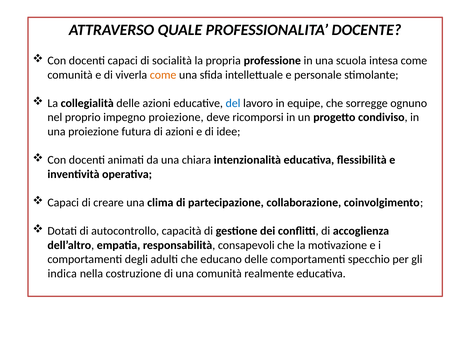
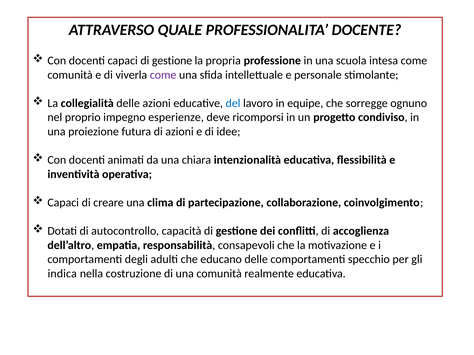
capaci di socialità: socialità -> gestione
come at (163, 75) colour: orange -> purple
impegno proiezione: proiezione -> esperienze
